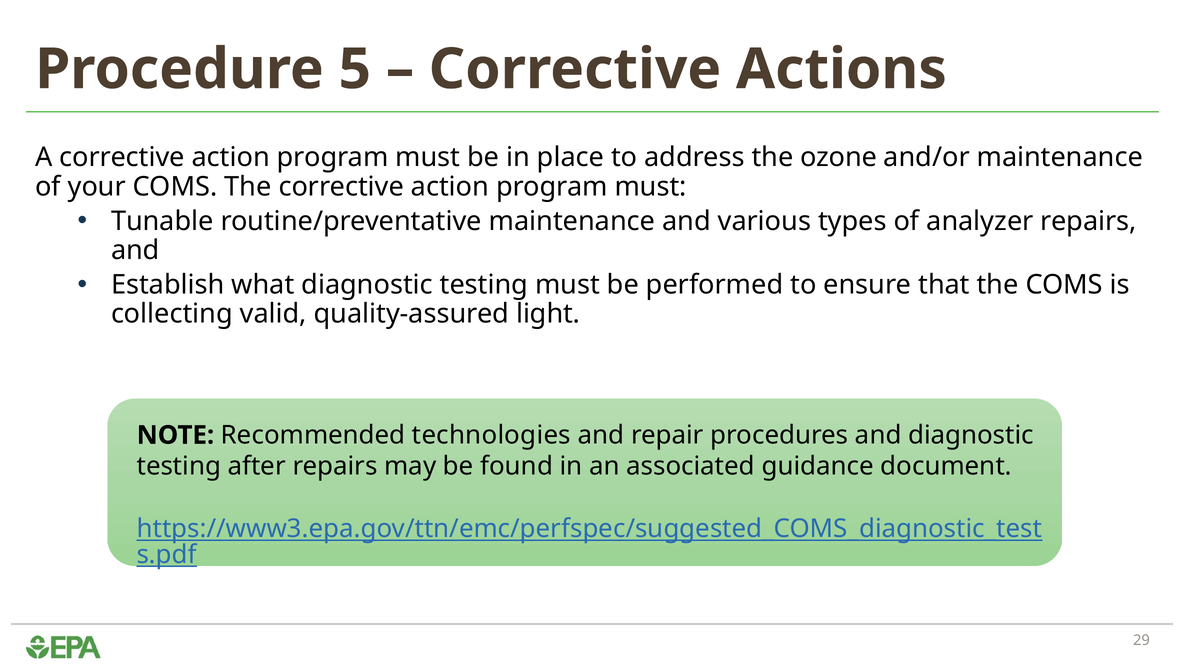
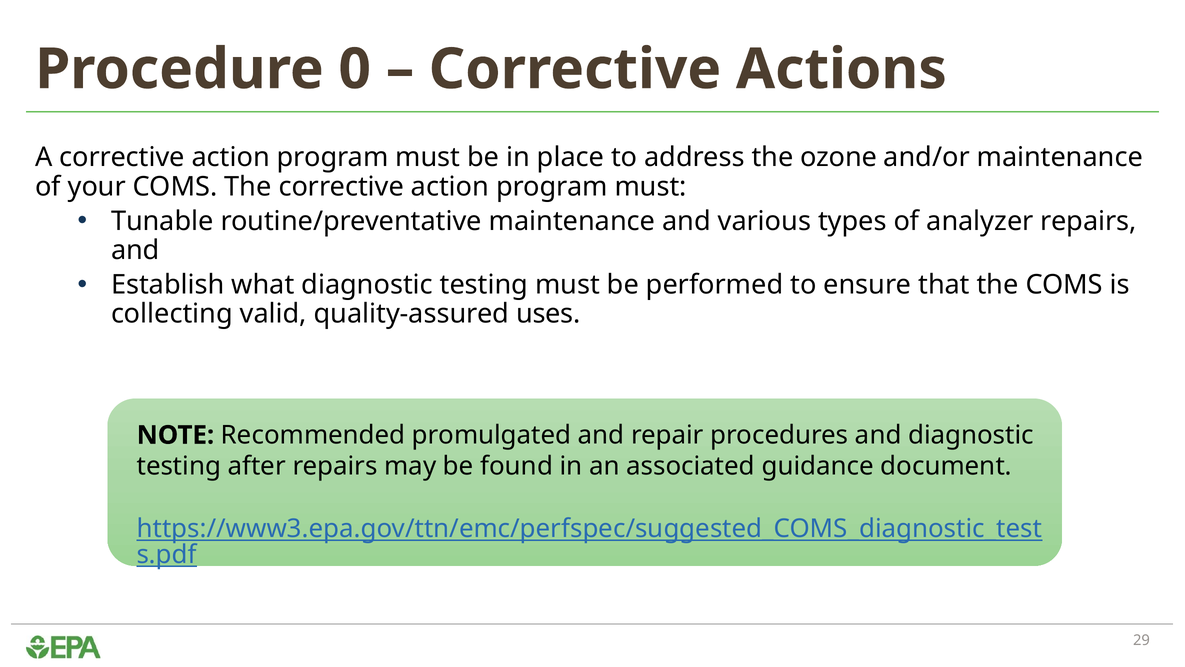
5: 5 -> 0
light: light -> uses
technologies: technologies -> promulgated
